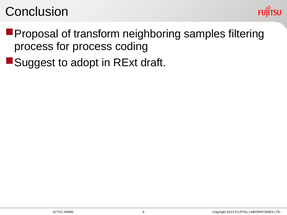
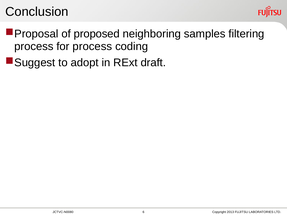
transform: transform -> proposed
